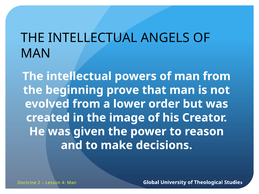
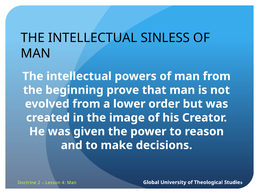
ANGELS: ANGELS -> SINLESS
